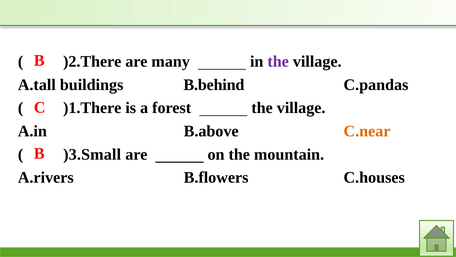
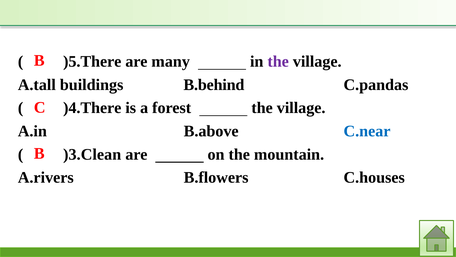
)2.There: )2.There -> )5.There
)1.There: )1.There -> )4.There
C.near colour: orange -> blue
)3.Small: )3.Small -> )3.Clean
